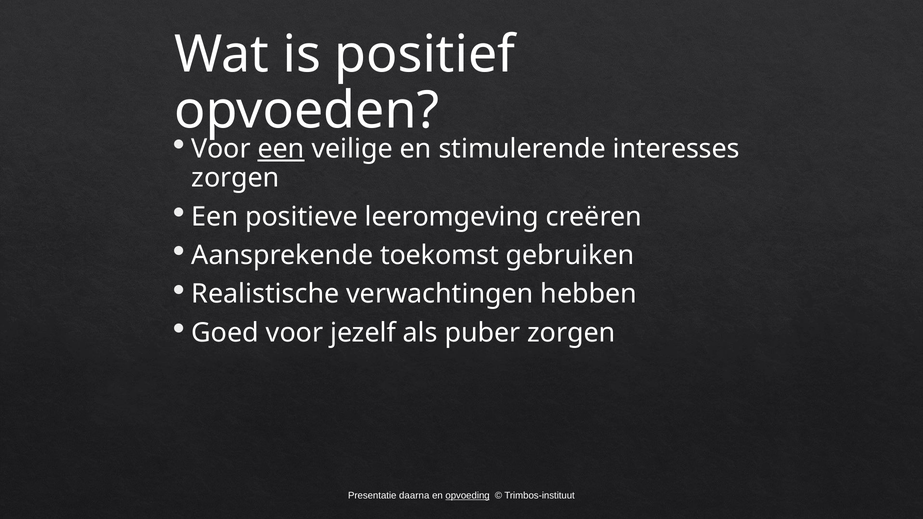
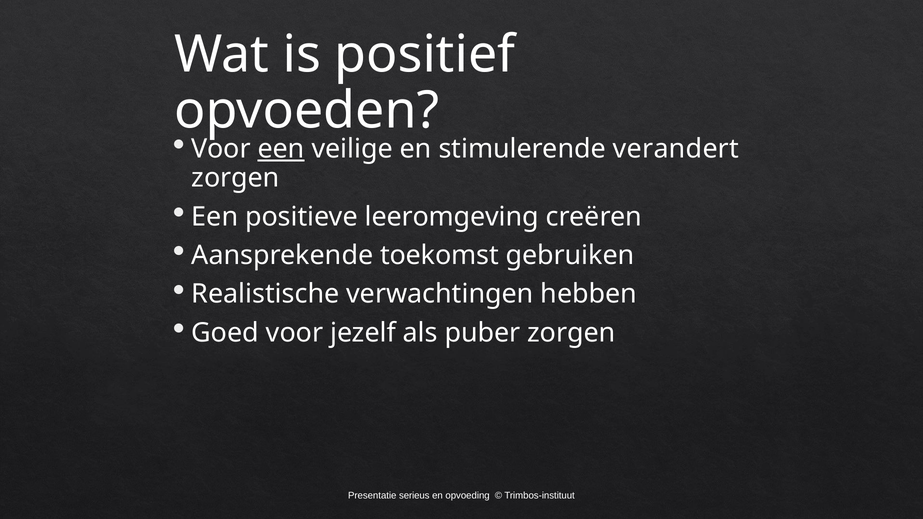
interesses: interesses -> verandert
daarna: daarna -> serieus
opvoeding underline: present -> none
